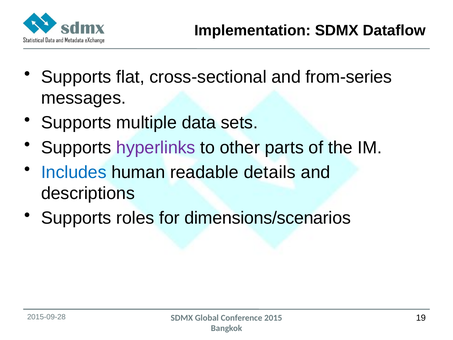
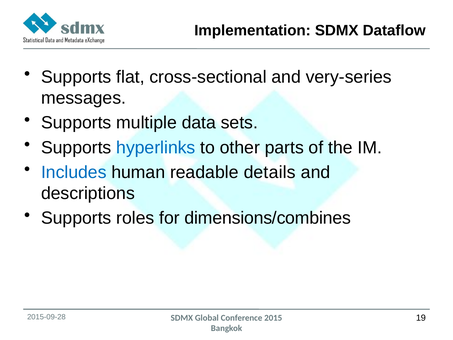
from-series: from-series -> very-series
hyperlinks colour: purple -> blue
dimensions/scenarios: dimensions/scenarios -> dimensions/combines
